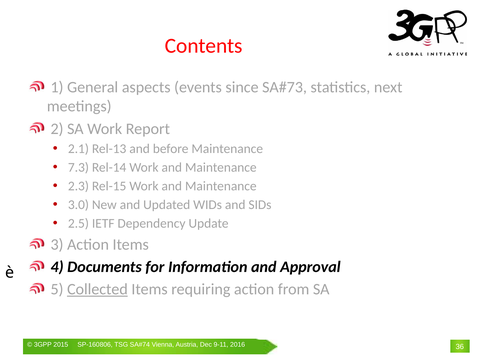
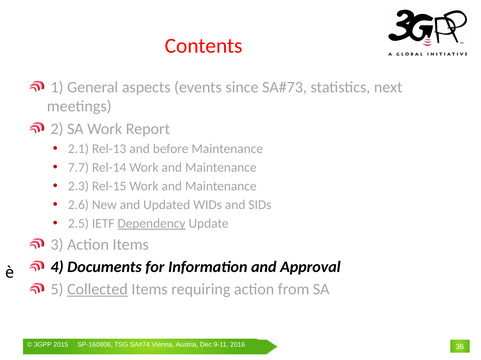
7.3: 7.3 -> 7.7
3.0: 3.0 -> 2.6
Dependency underline: none -> present
